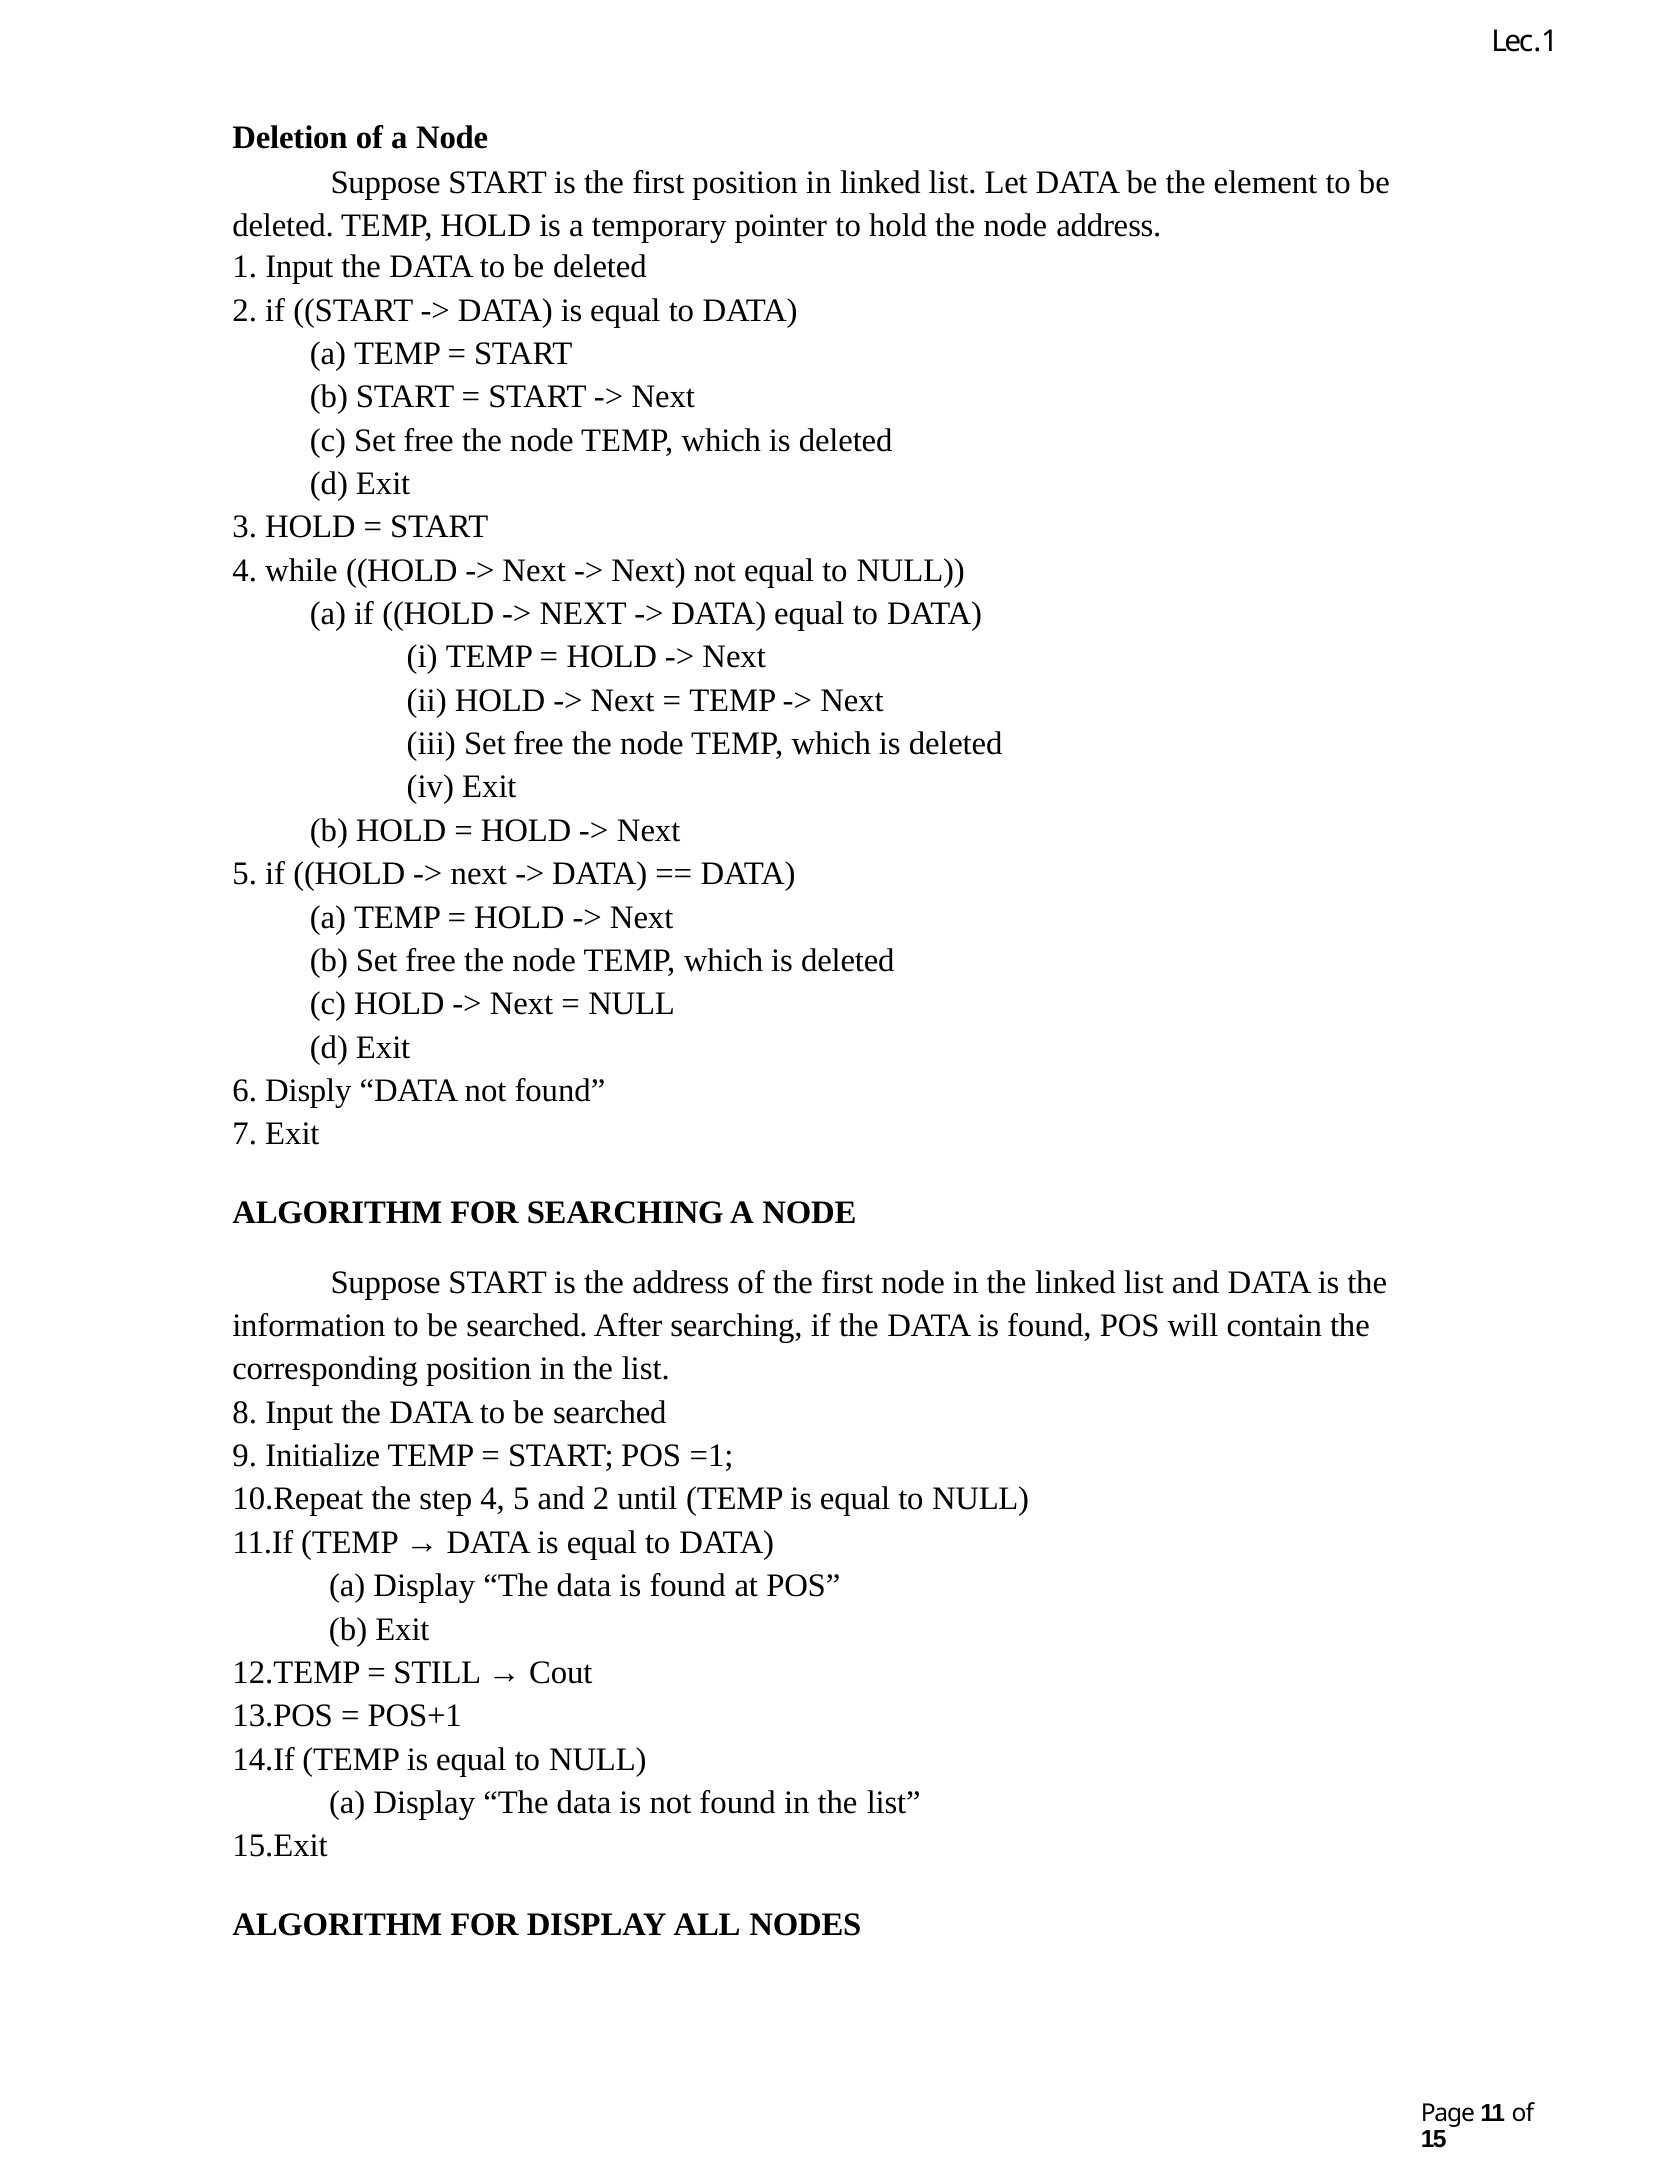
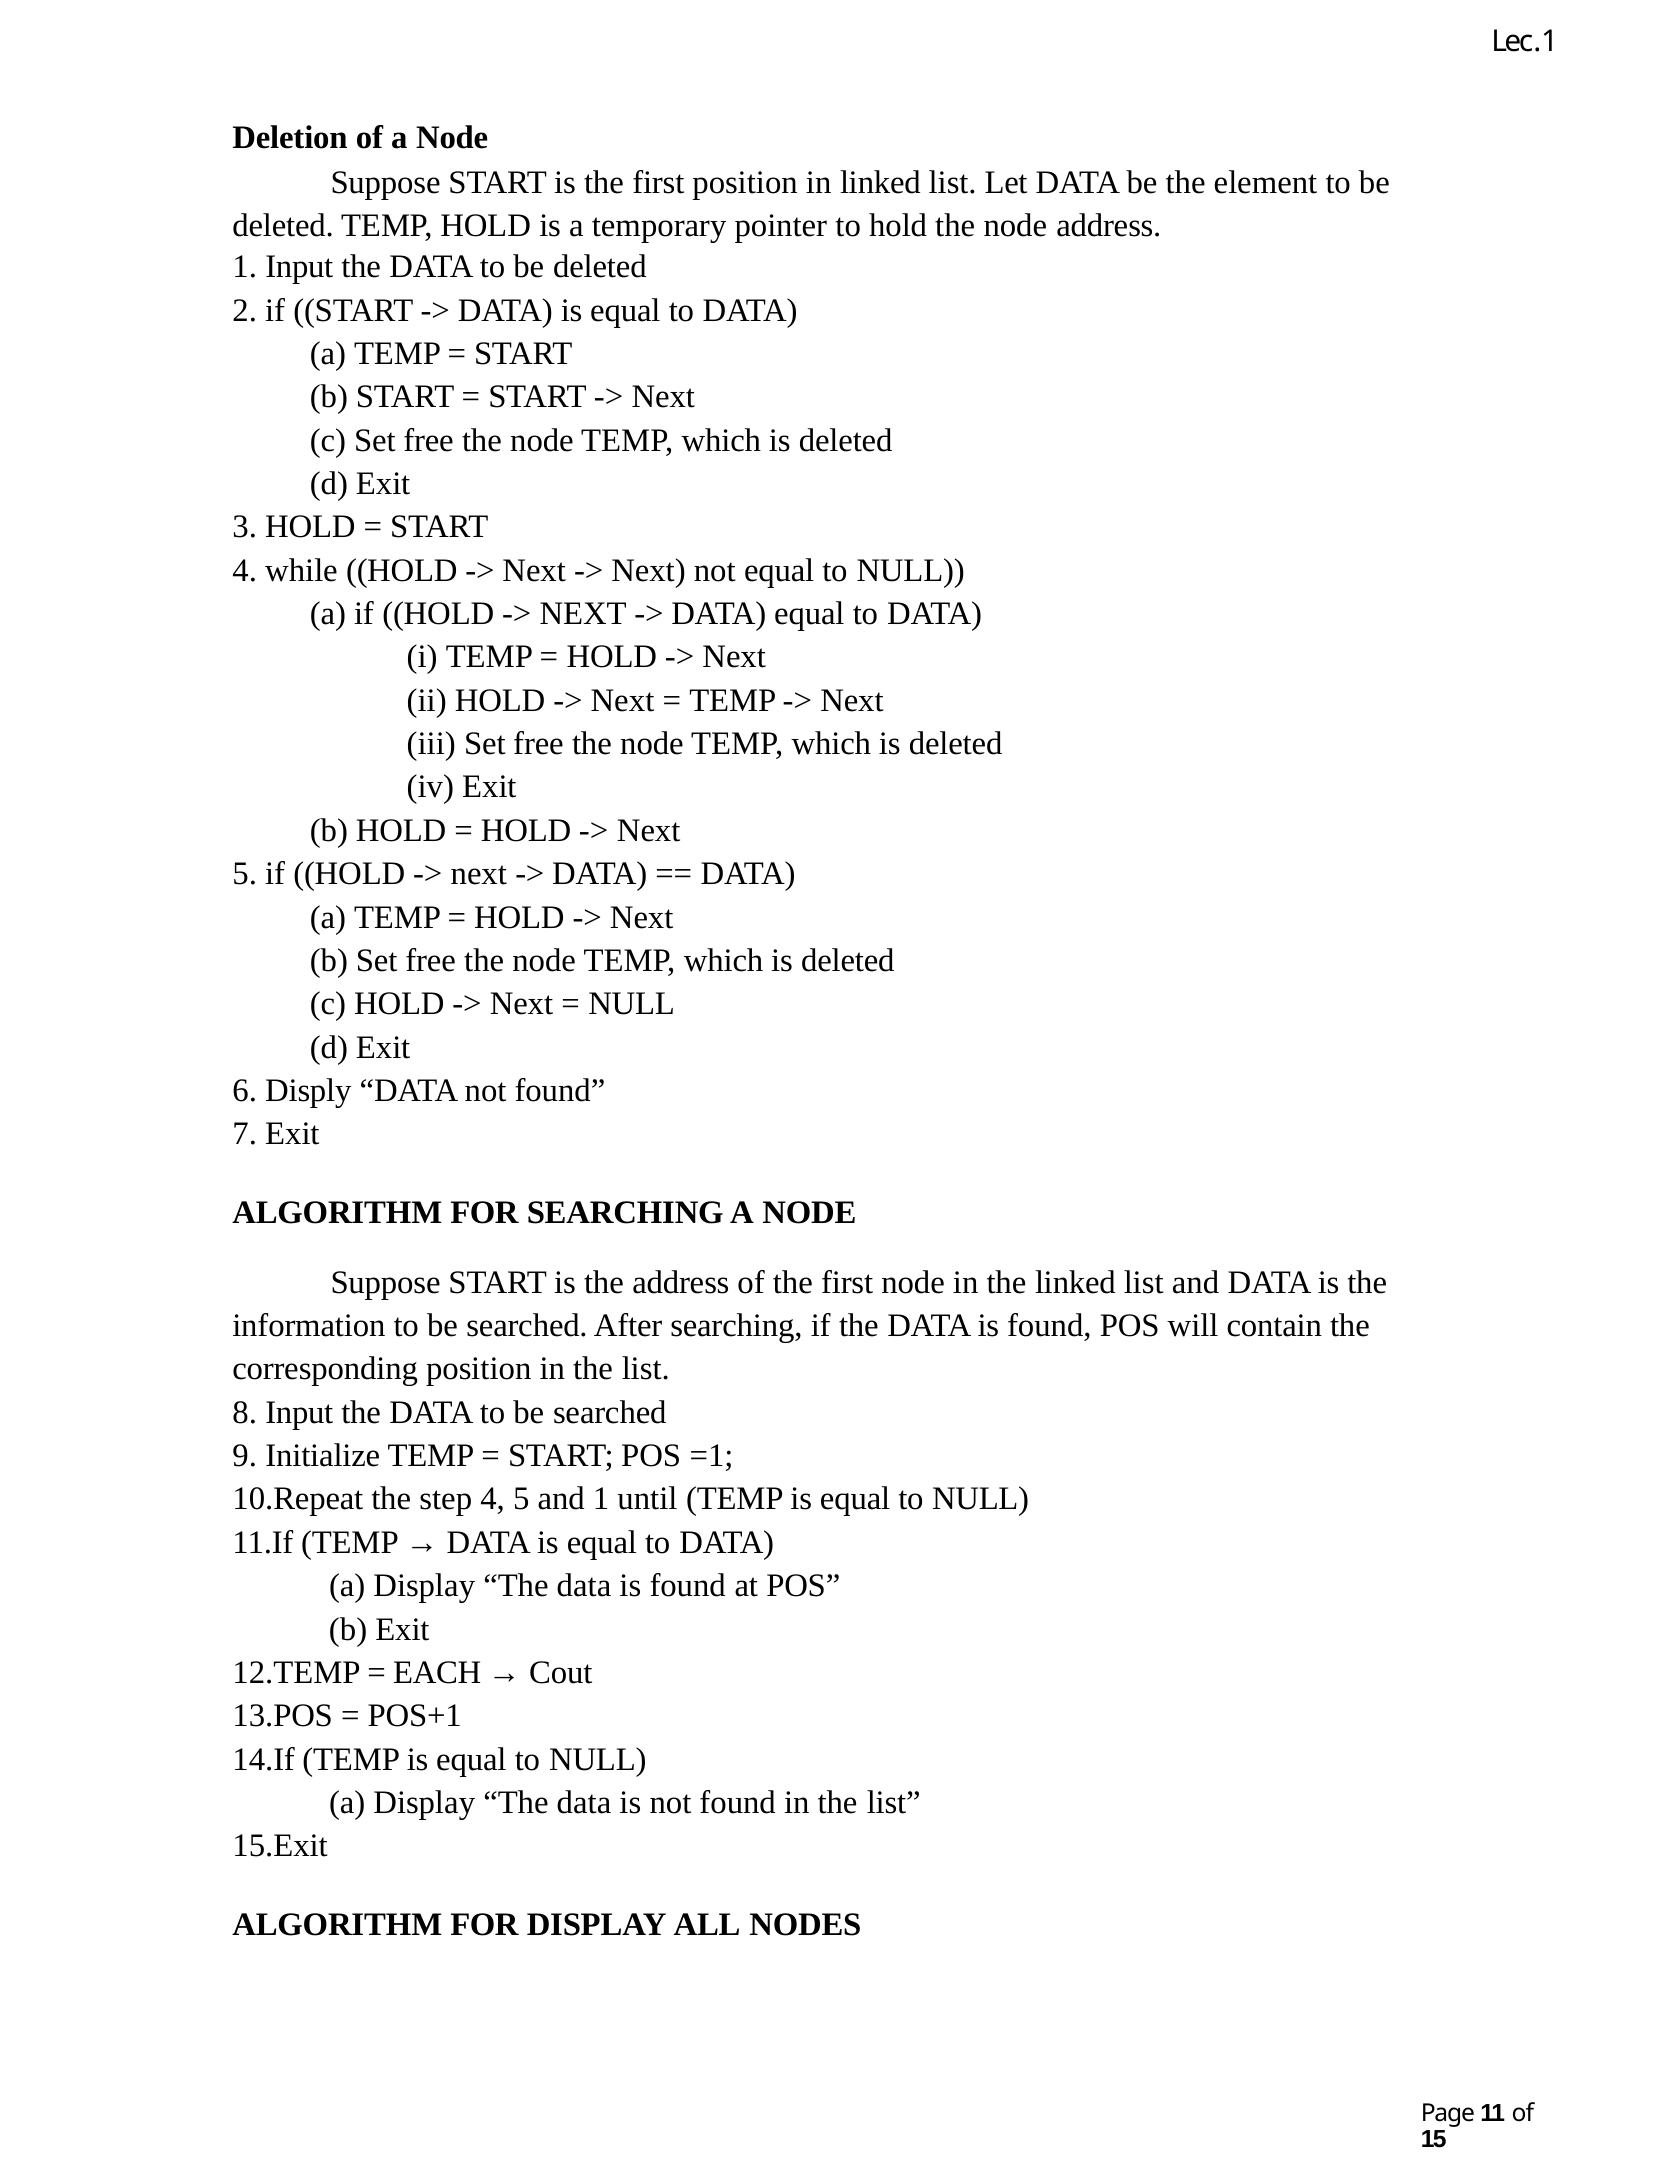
and 2: 2 -> 1
STILL: STILL -> EACH
